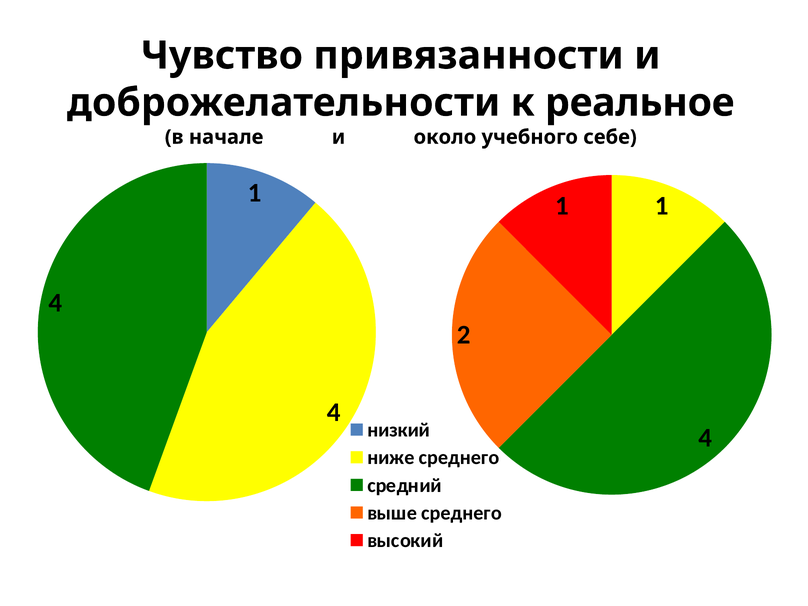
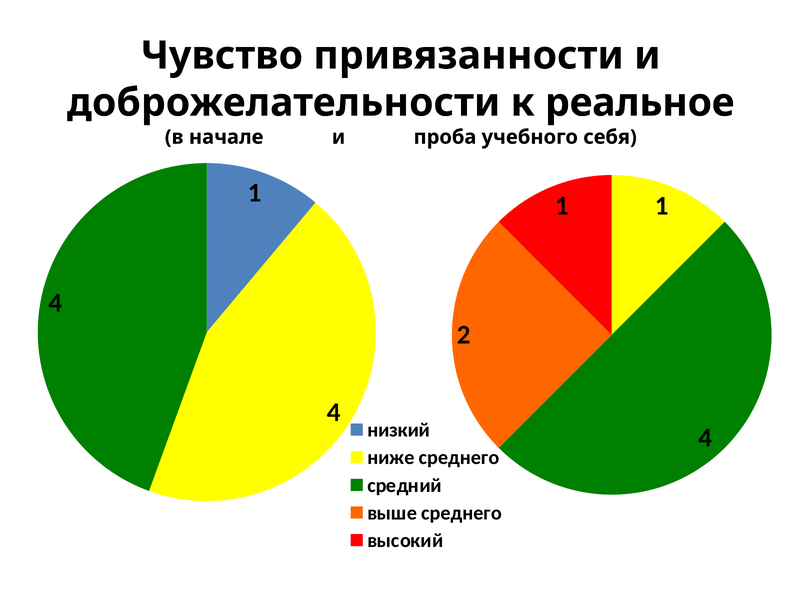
около: около -> проба
себе: себе -> себя
